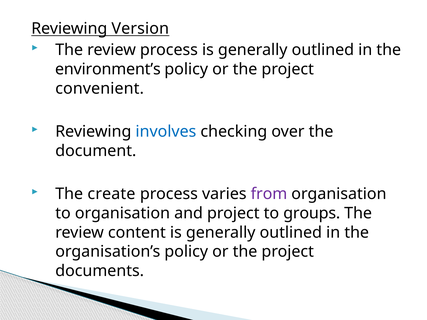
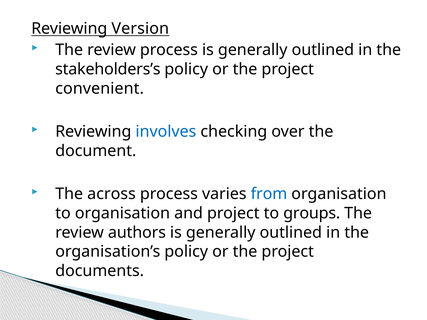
environment’s: environment’s -> stakeholders’s
create: create -> across
from colour: purple -> blue
content: content -> authors
